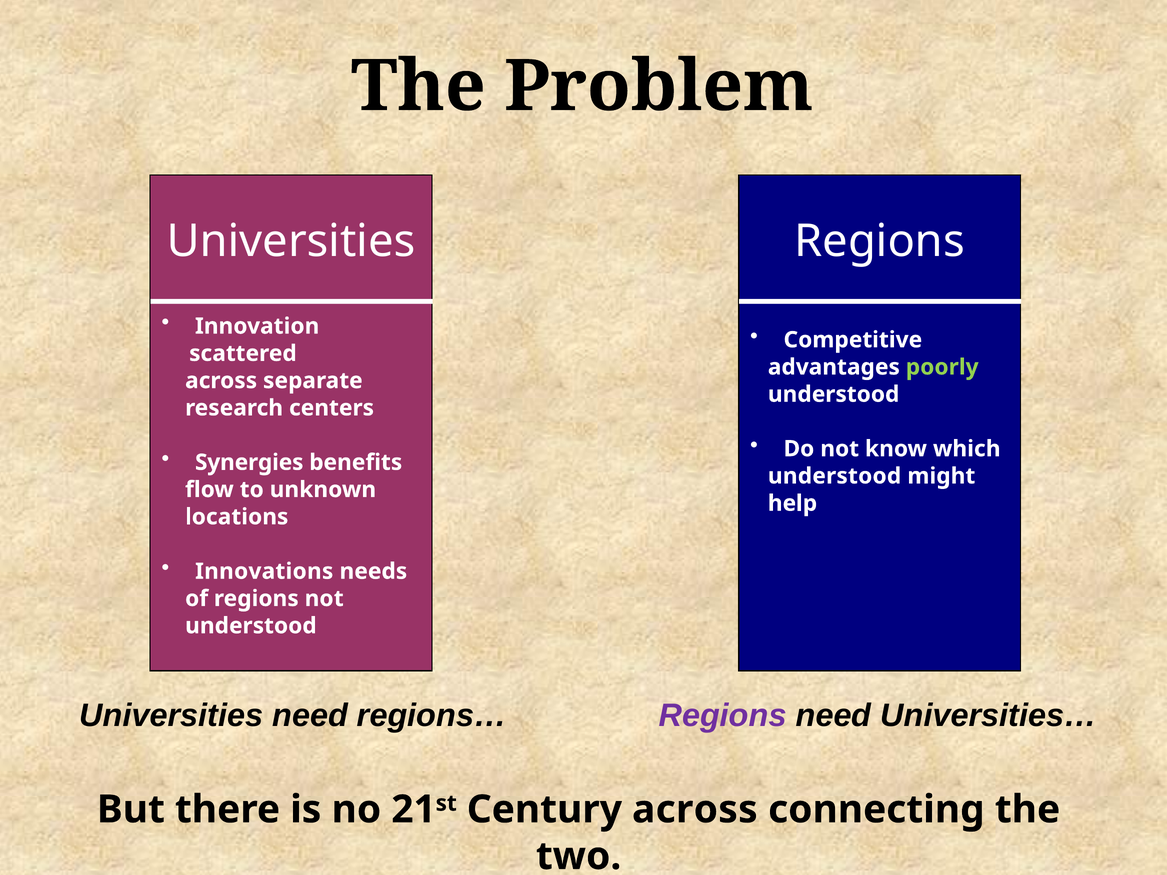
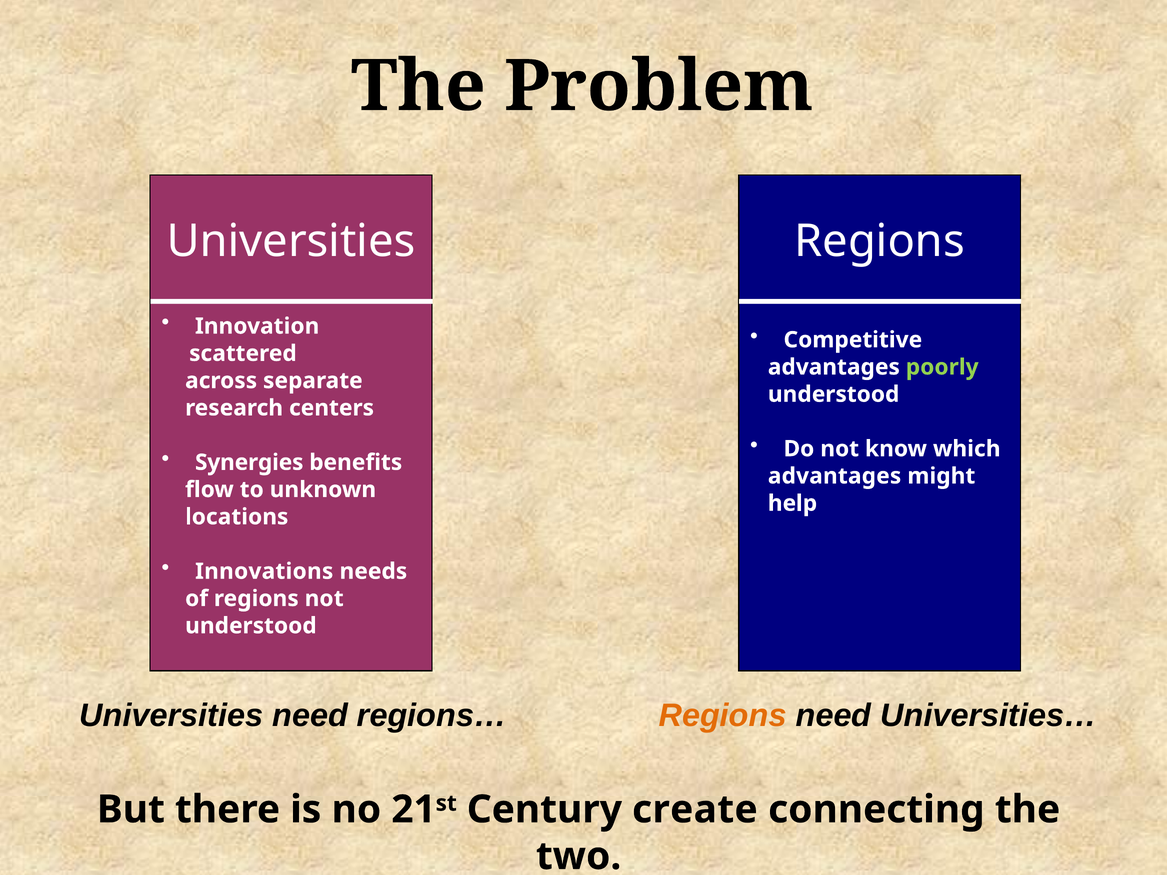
understood at (835, 476): understood -> advantages
Regions at (723, 716) colour: purple -> orange
Century across: across -> create
